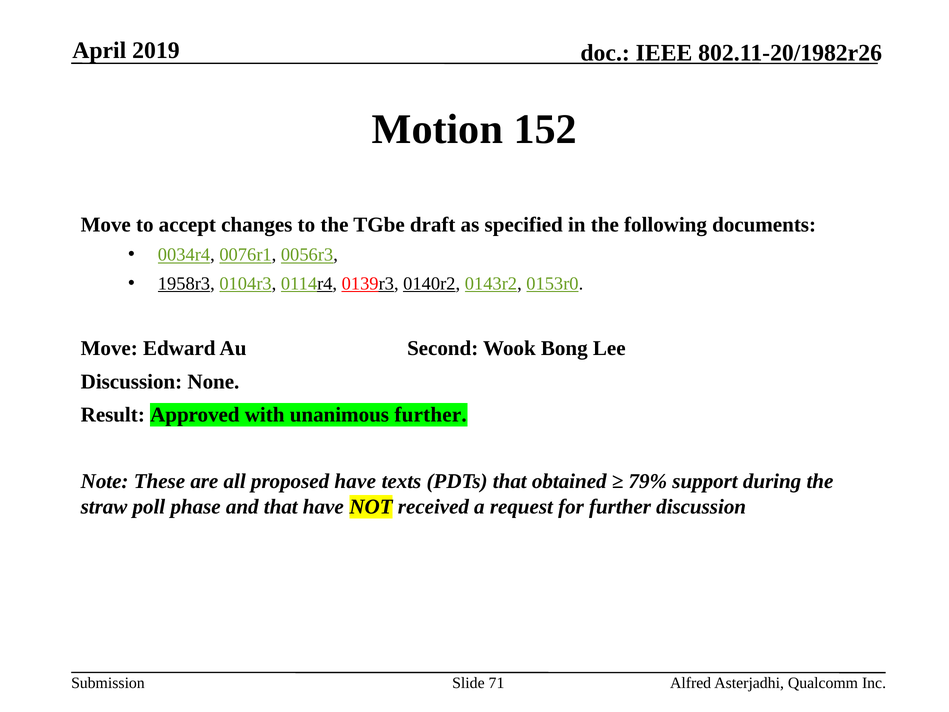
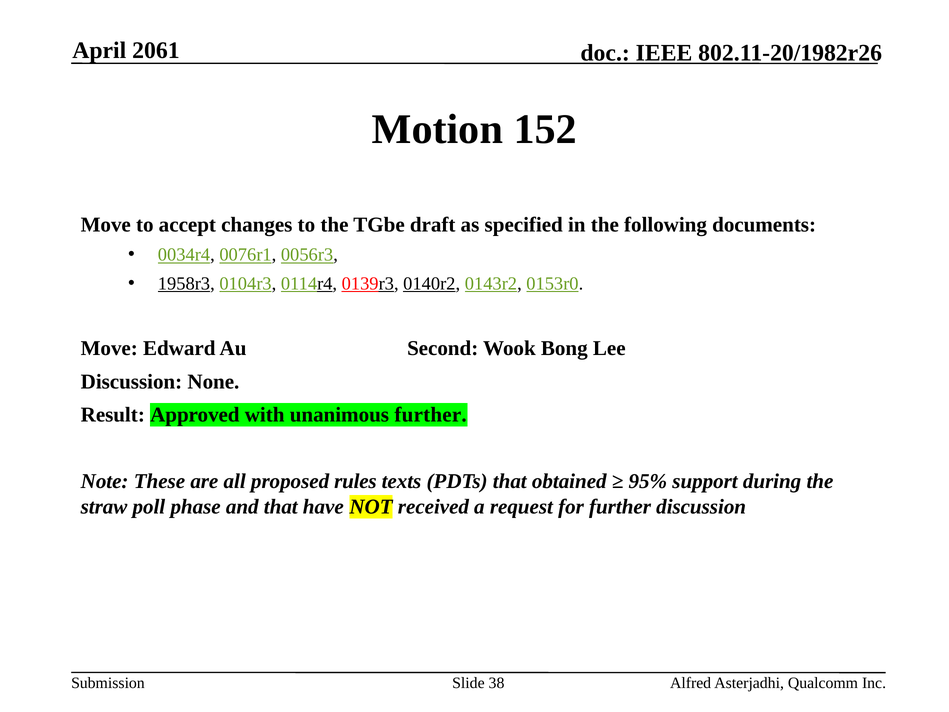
2019: 2019 -> 2061
proposed have: have -> rules
79%: 79% -> 95%
71: 71 -> 38
